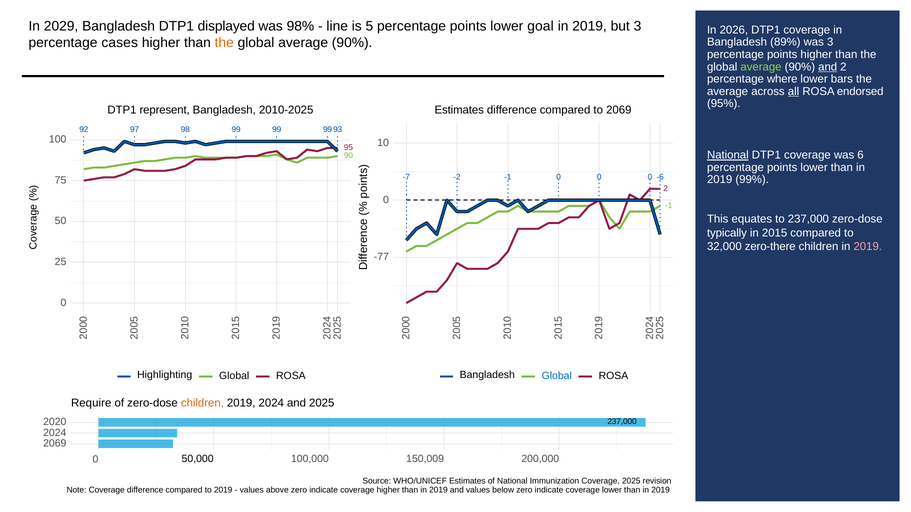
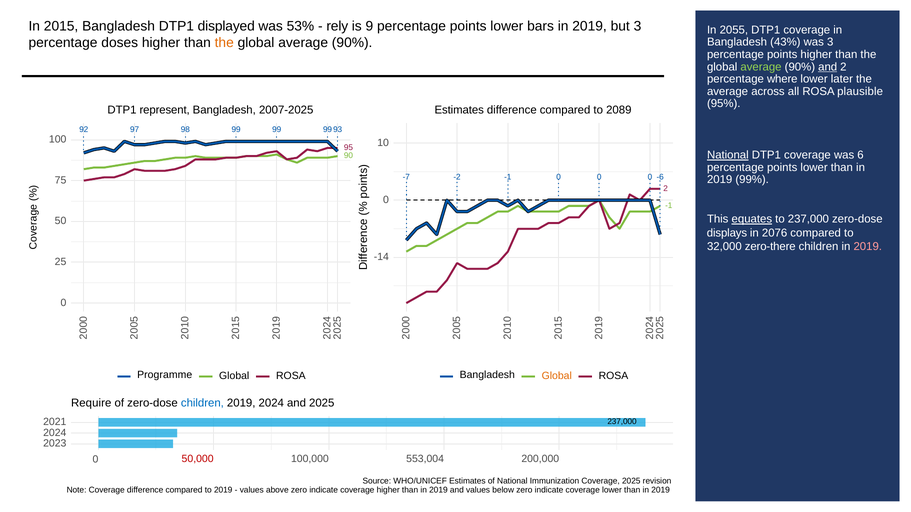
2029: 2029 -> 2015
98%: 98% -> 53%
line: line -> rely
is 5: 5 -> 9
goal: goal -> bars
2026: 2026 -> 2055
cases: cases -> doses
89%: 89% -> 43%
bars: bars -> later
all underline: present -> none
endorsed: endorsed -> plausible
2010-2025: 2010-2025 -> 2007-2025
to 2069: 2069 -> 2089
equates underline: none -> present
typically: typically -> displays
2015: 2015 -> 2076
-77: -77 -> -14
Highlighting: Highlighting -> Programme
Global at (557, 376) colour: blue -> orange
children at (202, 403) colour: orange -> blue
2020: 2020 -> 2021
2069 at (55, 444): 2069 -> 2023
50,000 colour: black -> red
150,009: 150,009 -> 553,004
